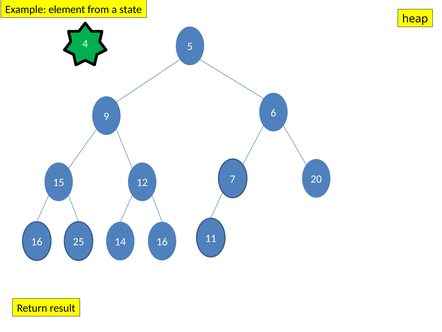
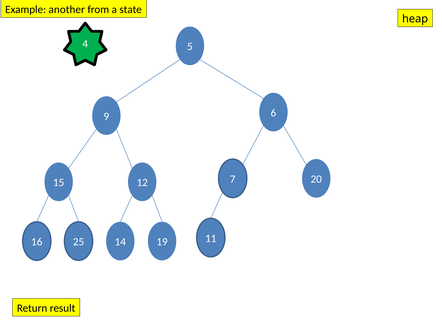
element: element -> another
14 16: 16 -> 19
